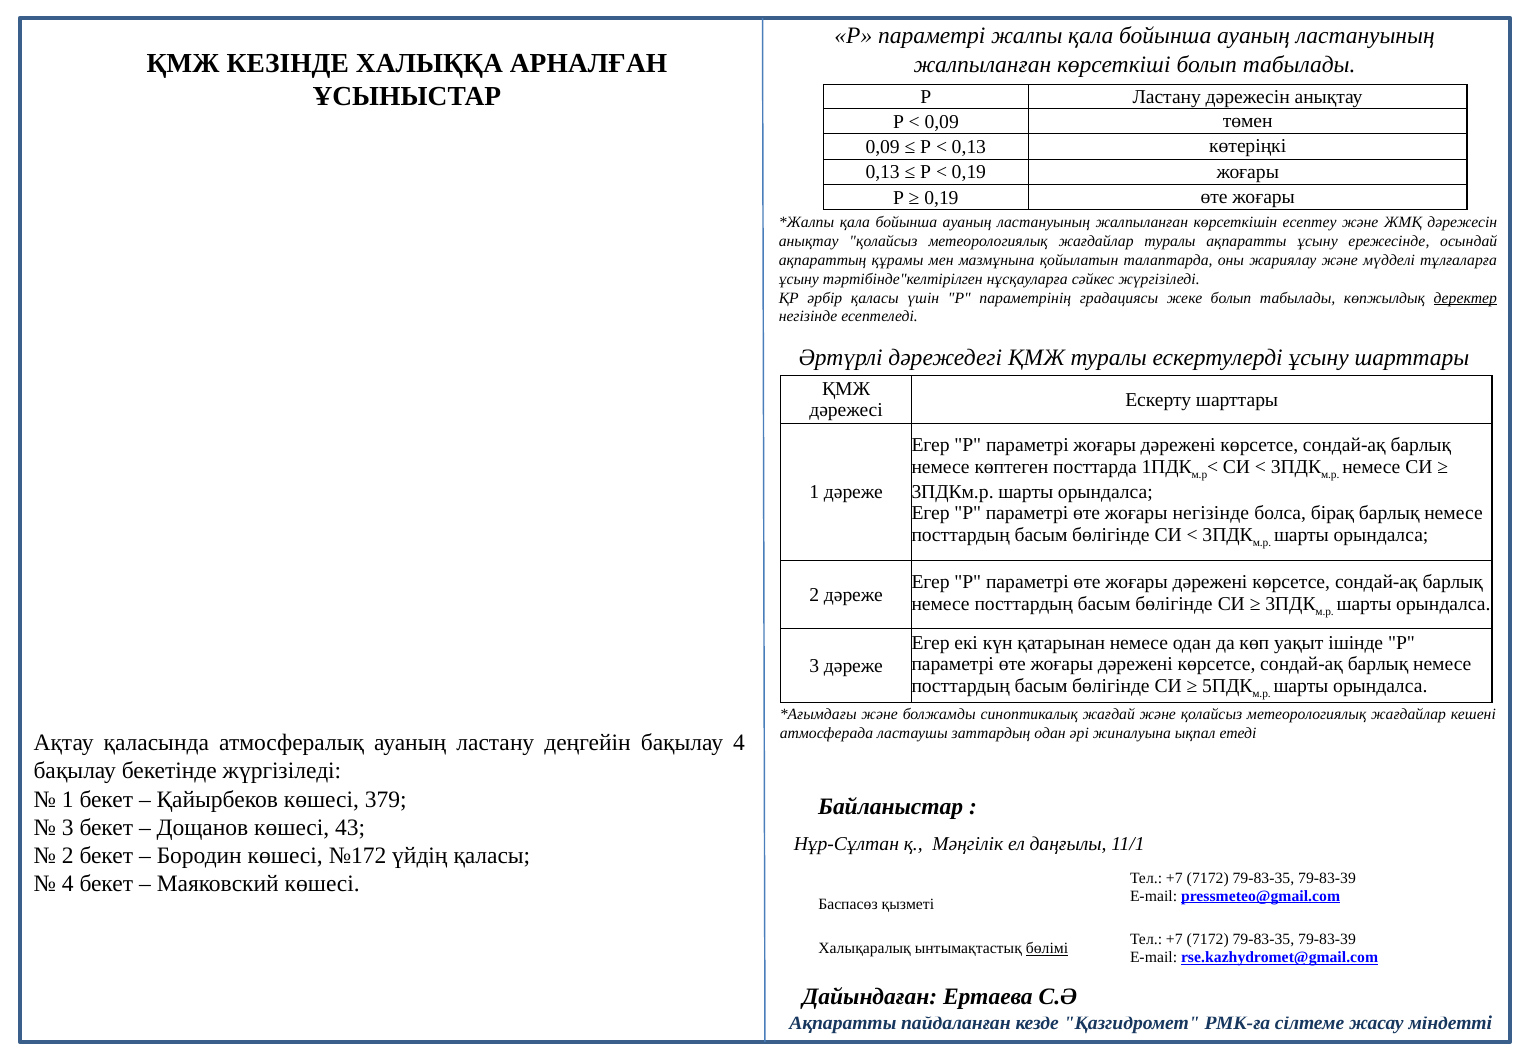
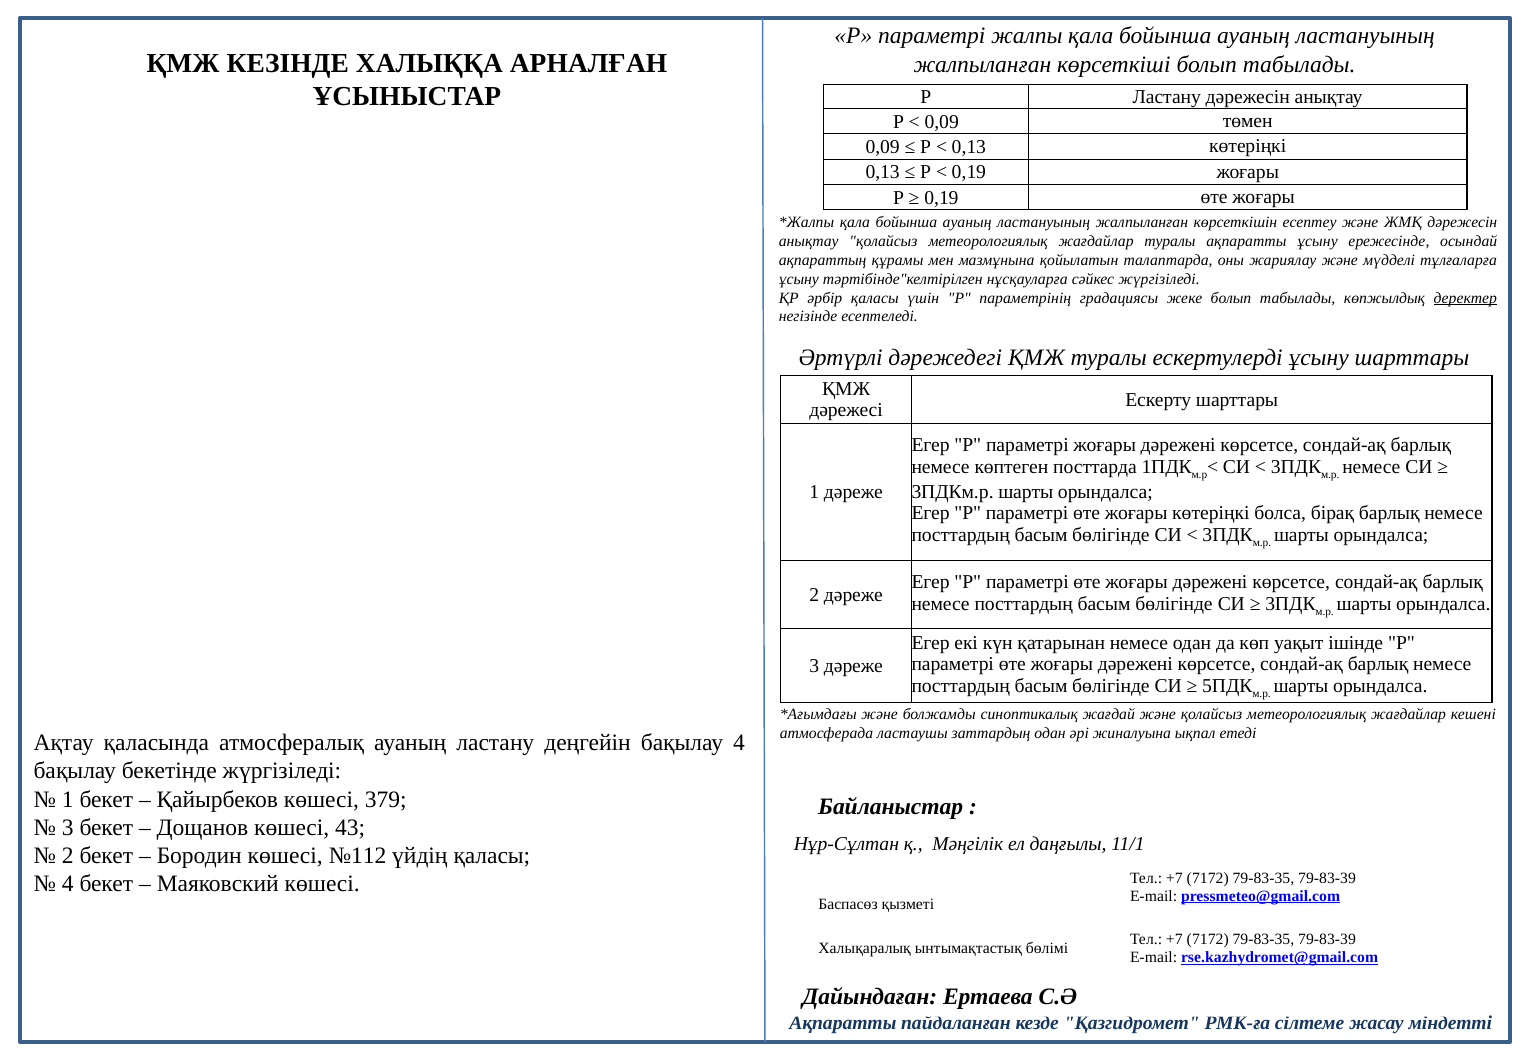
жоғары негізінде: негізінде -> көтеріңкі
№172: №172 -> №112
бөлімі underline: present -> none
